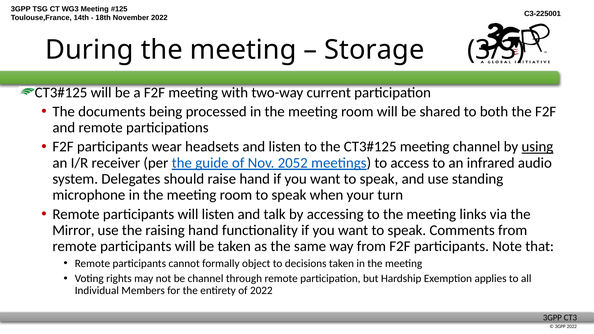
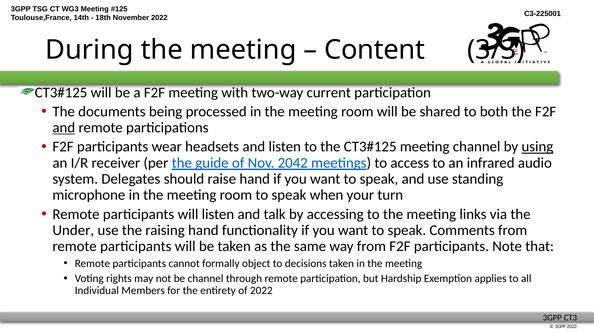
Storage: Storage -> Content
and at (64, 128) underline: none -> present
2052: 2052 -> 2042
Mirror: Mirror -> Under
